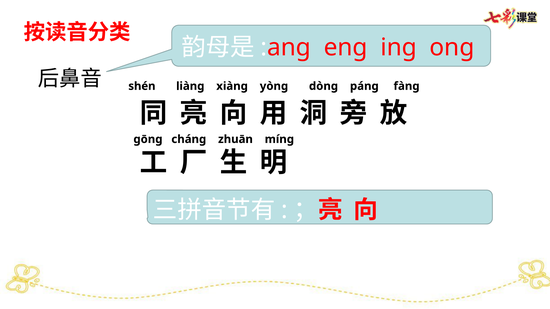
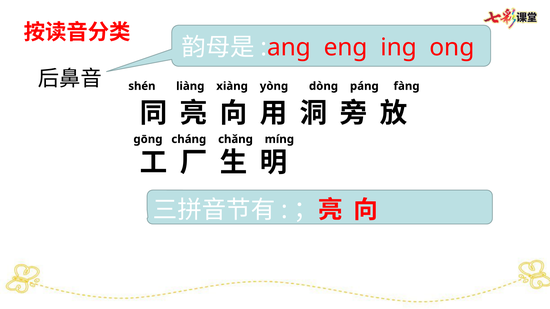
zhuān: zhuān -> chǎng
